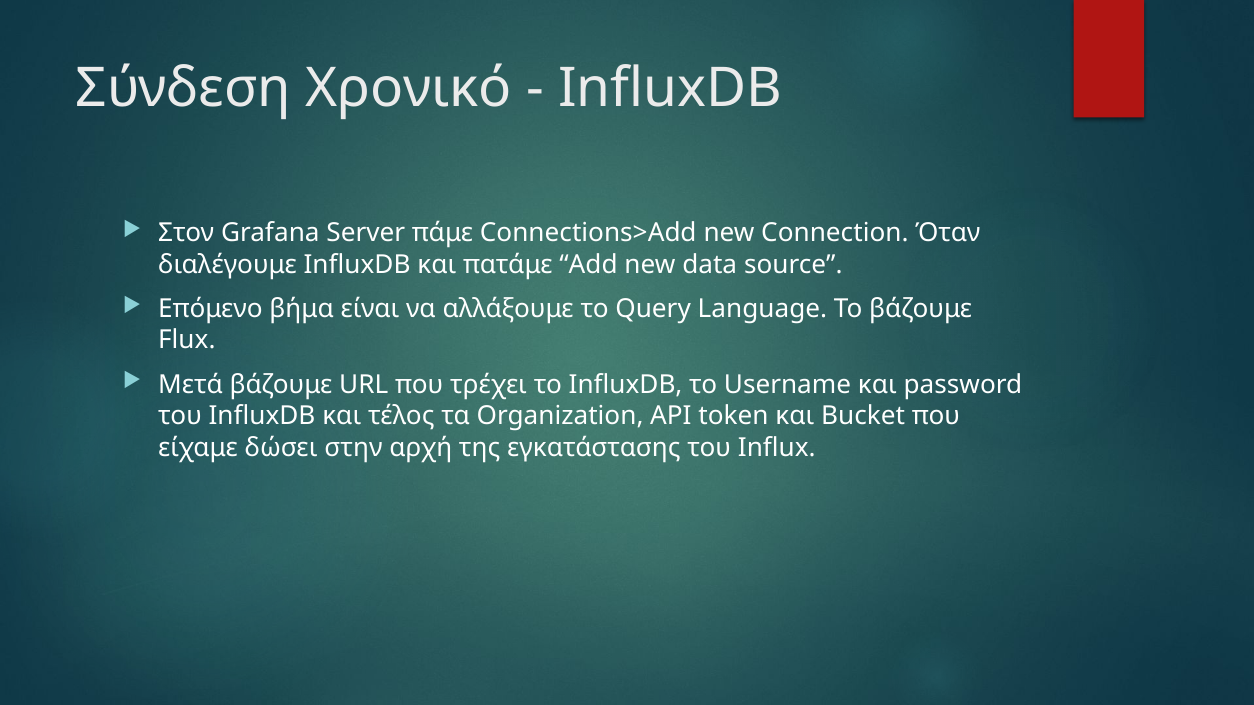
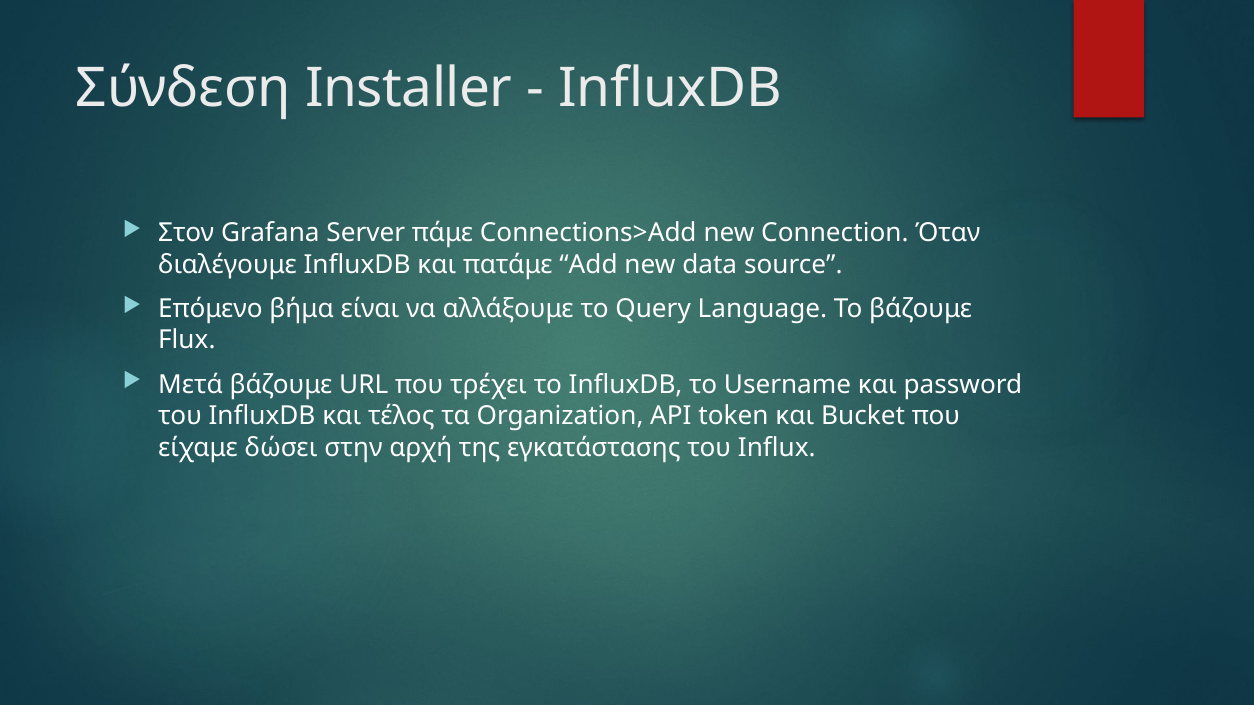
Χρονικό: Χρονικό -> Installer
